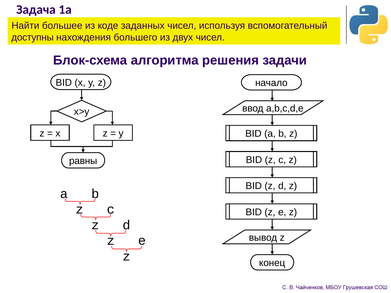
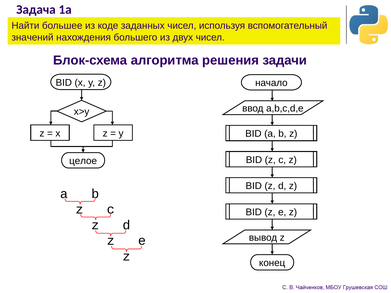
доступны: доступны -> значений
равны: равны -> целое
